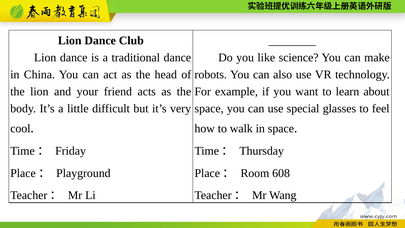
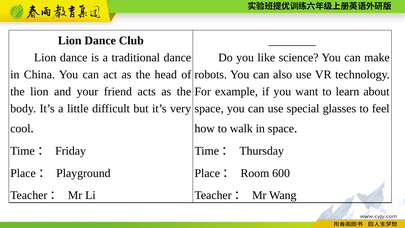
608: 608 -> 600
